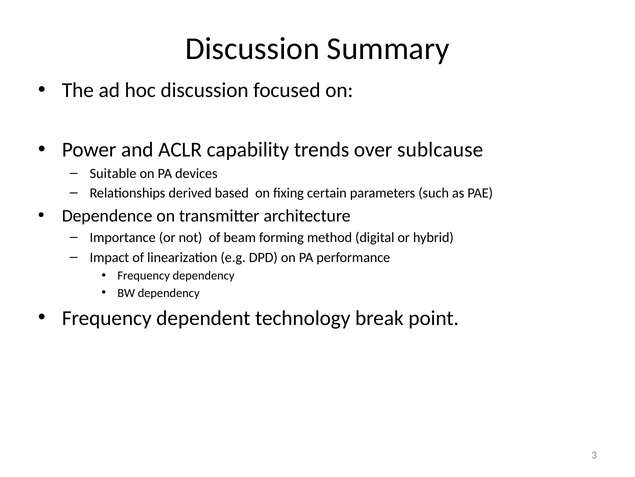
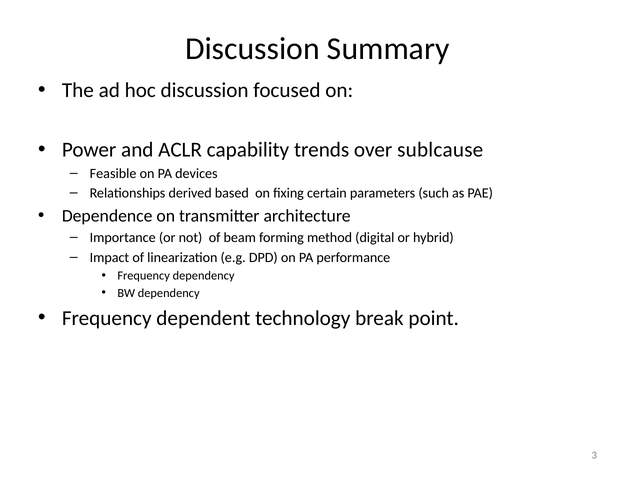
Suitable: Suitable -> Feasible
